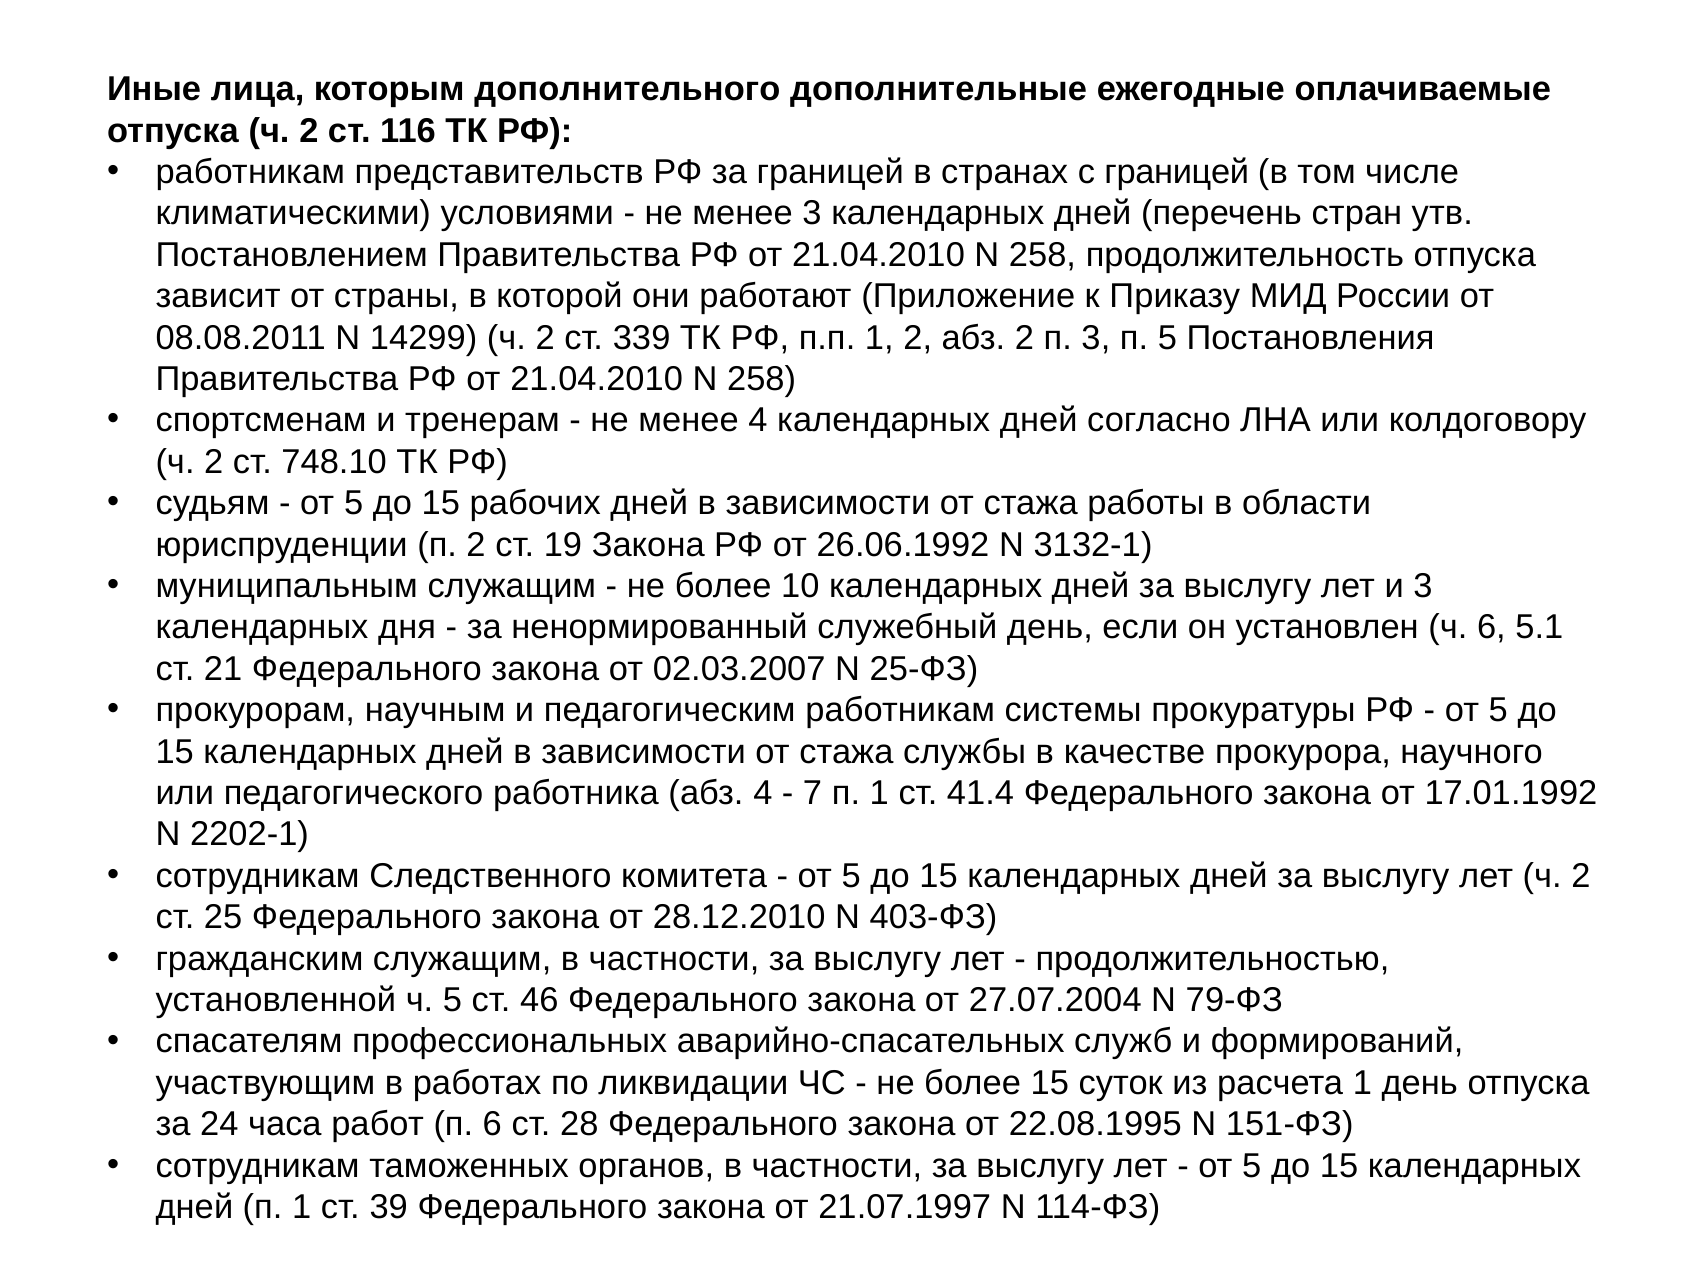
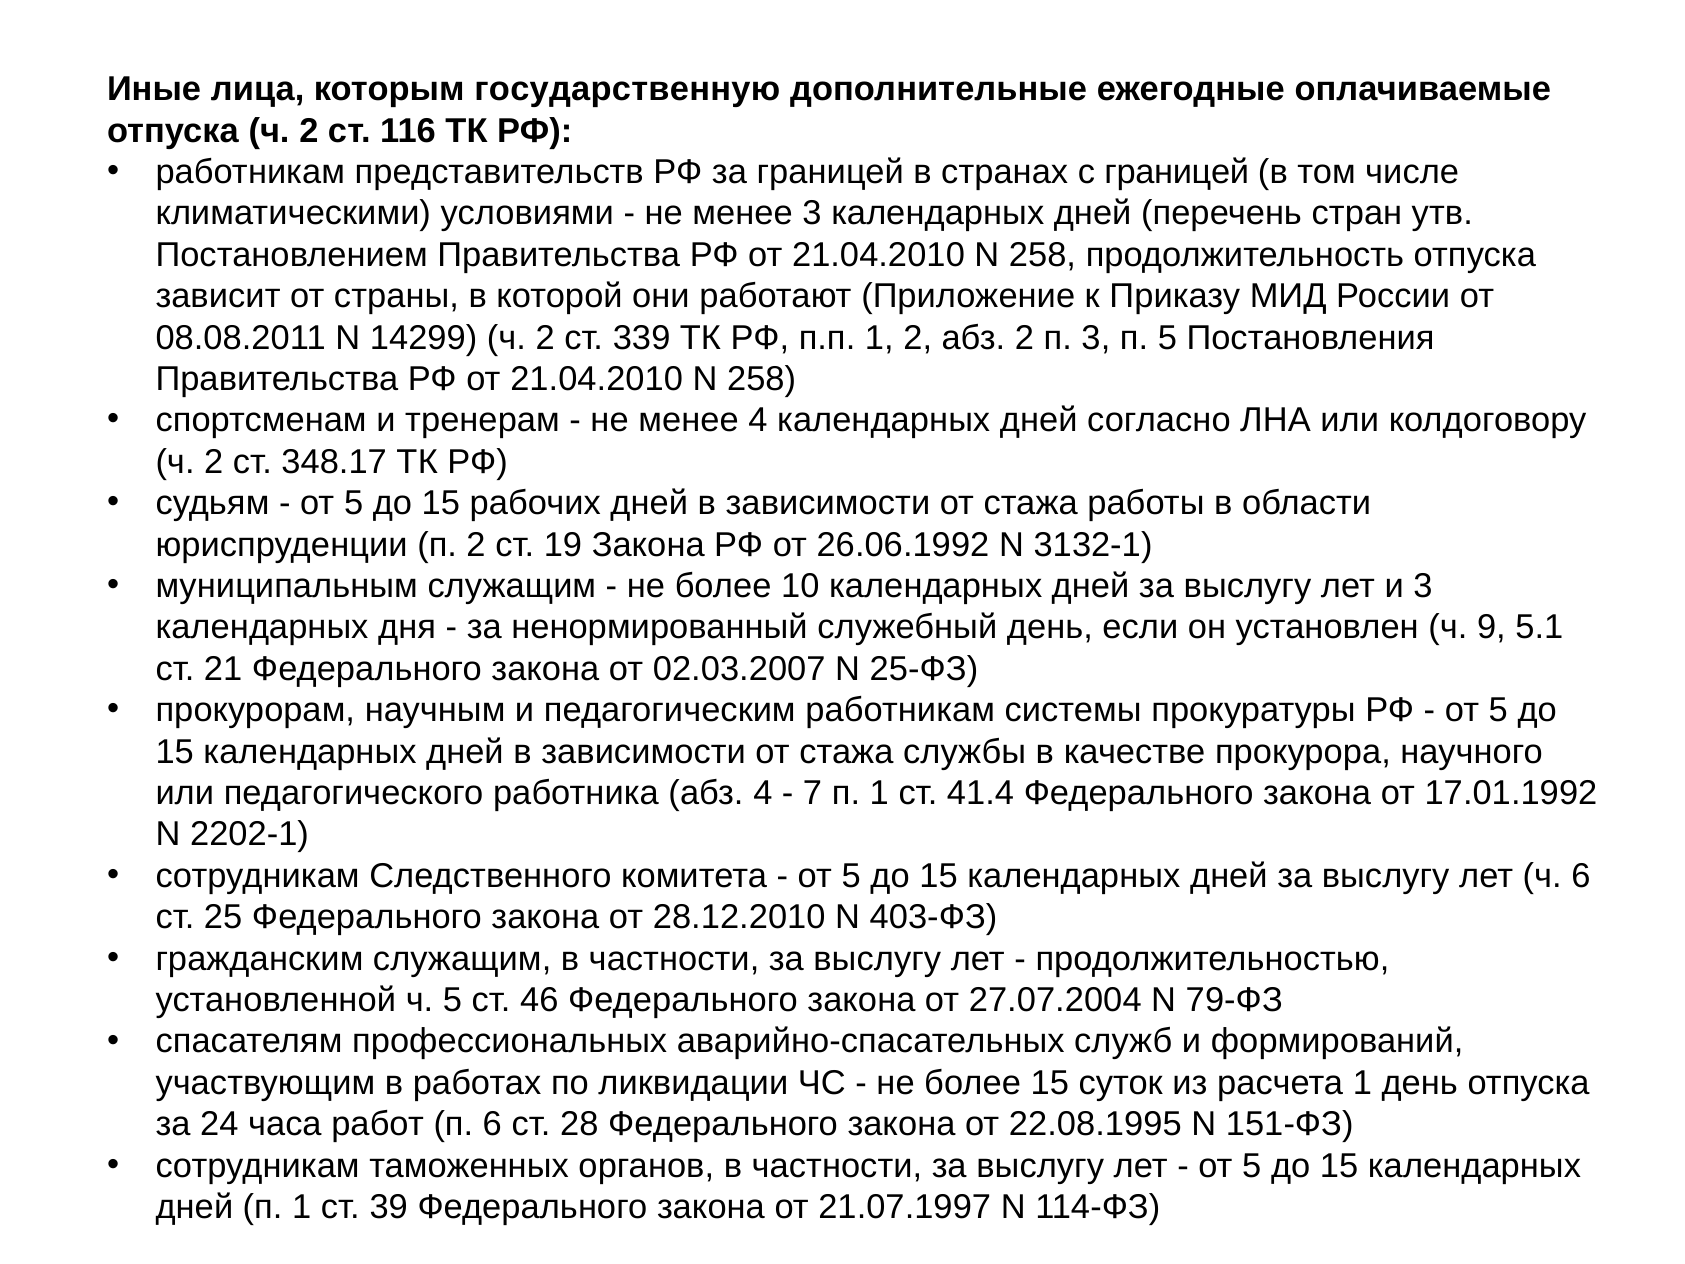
дополнительного: дополнительного -> государственную
748.10: 748.10 -> 348.17
ч 6: 6 -> 9
лет ч 2: 2 -> 6
